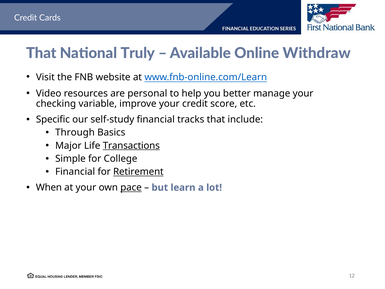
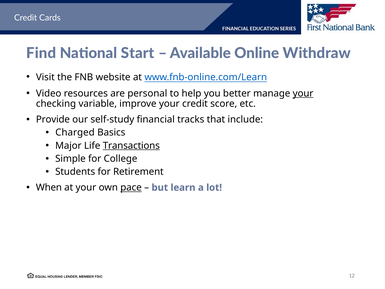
That at (41, 53): That -> Find
Truly: Truly -> Start
your at (303, 93) underline: none -> present
Specific: Specific -> Provide
Through: Through -> Charged
Financial at (75, 172): Financial -> Students
Retirement underline: present -> none
